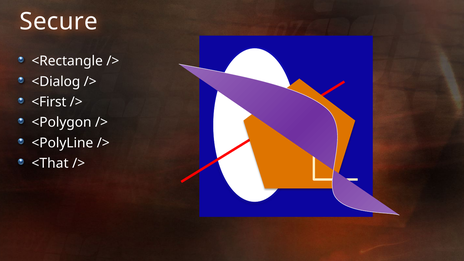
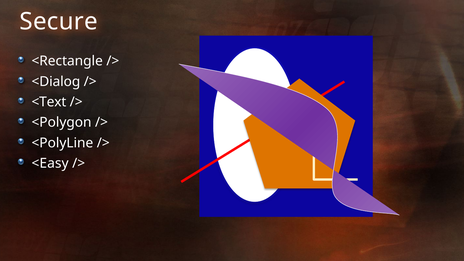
<First: <First -> <Text
<That: <That -> <Easy
